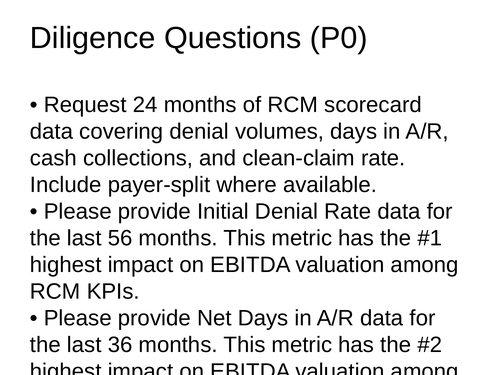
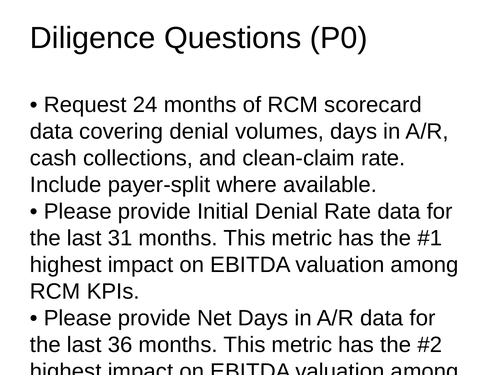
56: 56 -> 31
